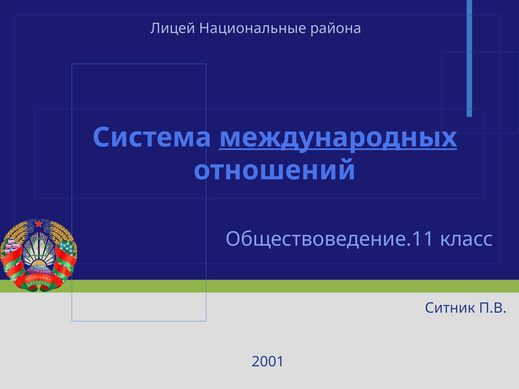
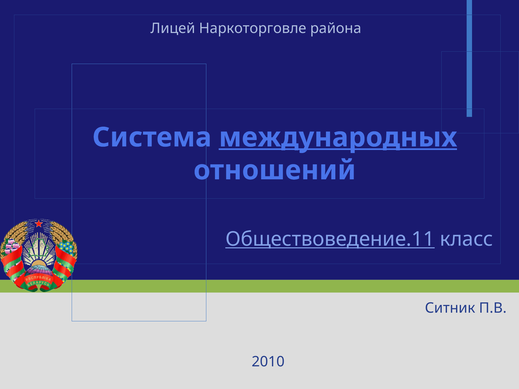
Национальные: Национальные -> Наркоторговле
Обществоведение.11 underline: none -> present
2001: 2001 -> 2010
